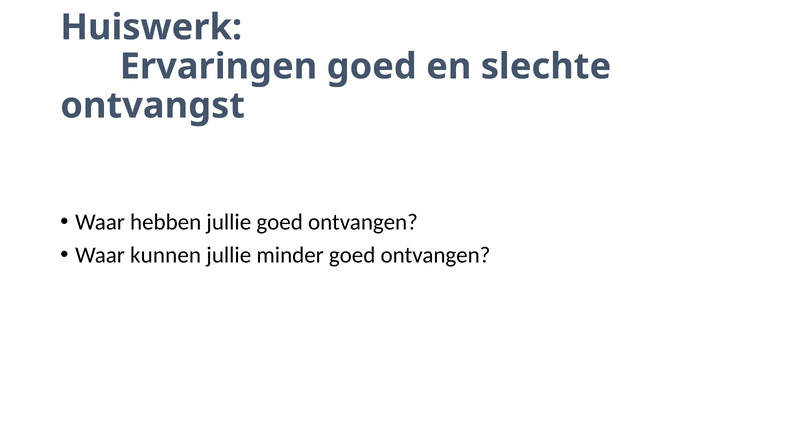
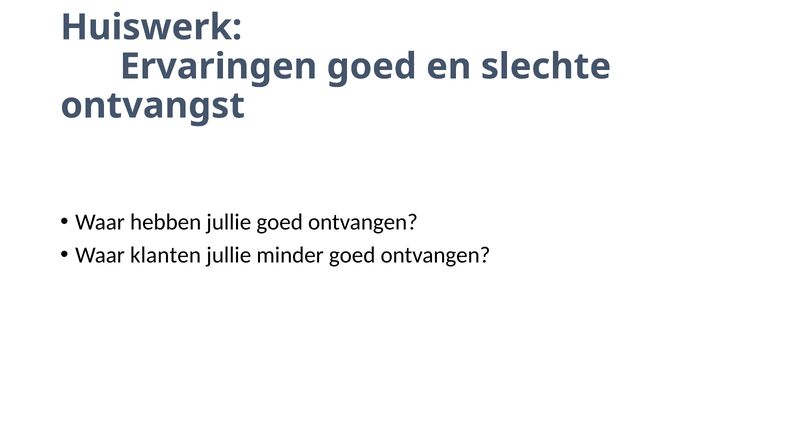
kunnen: kunnen -> klanten
